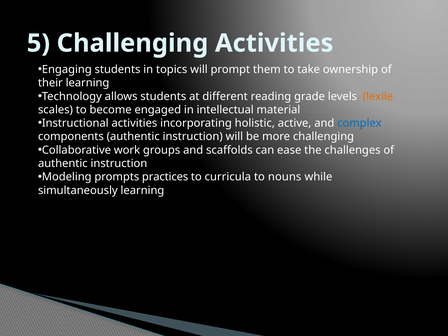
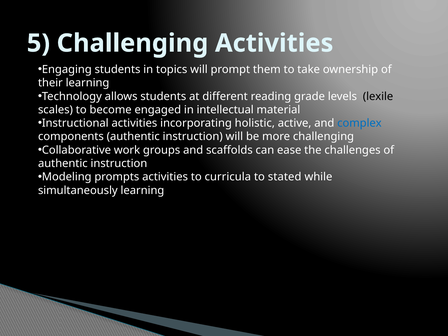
lexile colour: orange -> black
prompts practices: practices -> activities
nouns: nouns -> stated
